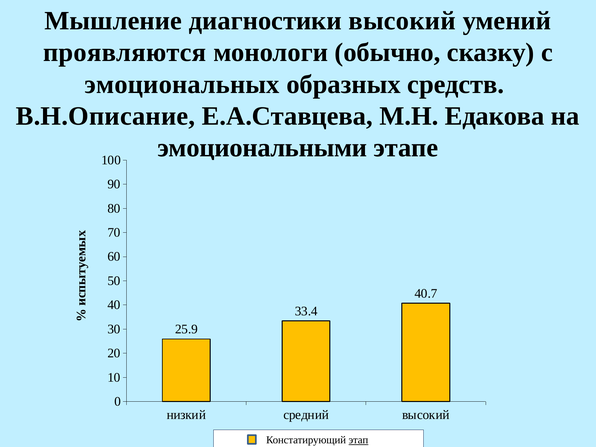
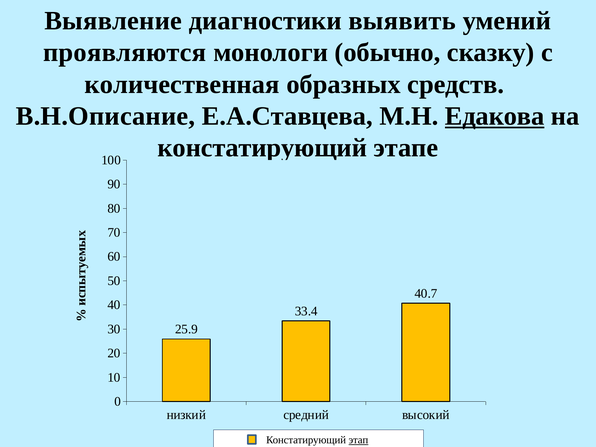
Мышление: Мышление -> Выявление
диагностики высокий: высокий -> выявить
эмоциональных: эмоциональных -> количественная
Едакова underline: none -> present
эмоциональными at (262, 148): эмоциональными -> констатирующий
